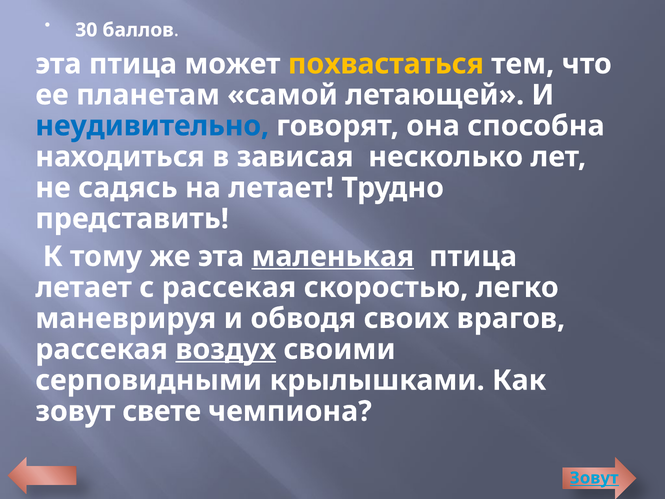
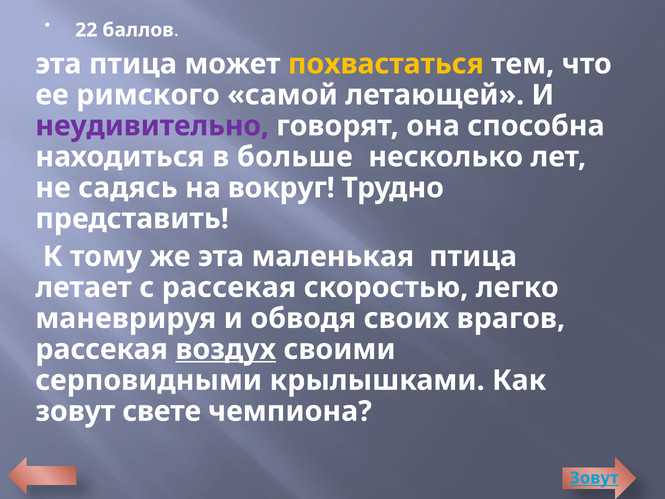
30: 30 -> 22
планетам: планетам -> римского
неудивительно colour: blue -> purple
зависая: зависая -> больше
на летает: летает -> вокруг
маленькая underline: present -> none
